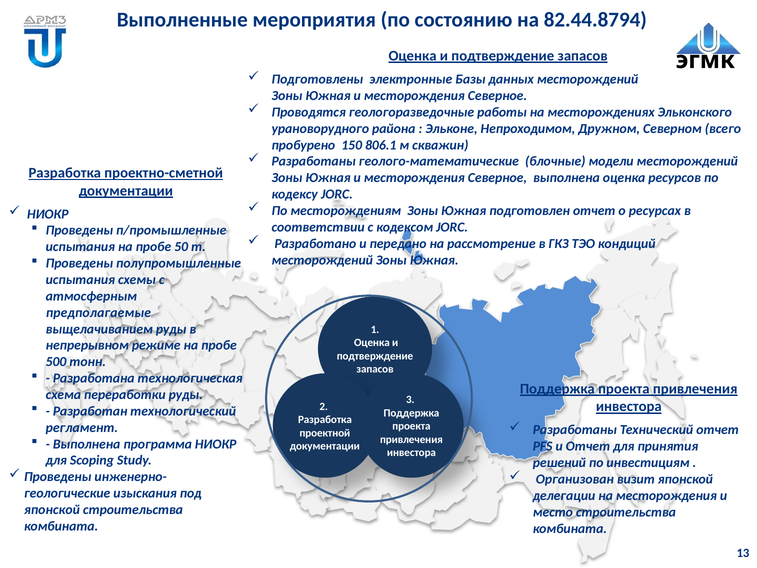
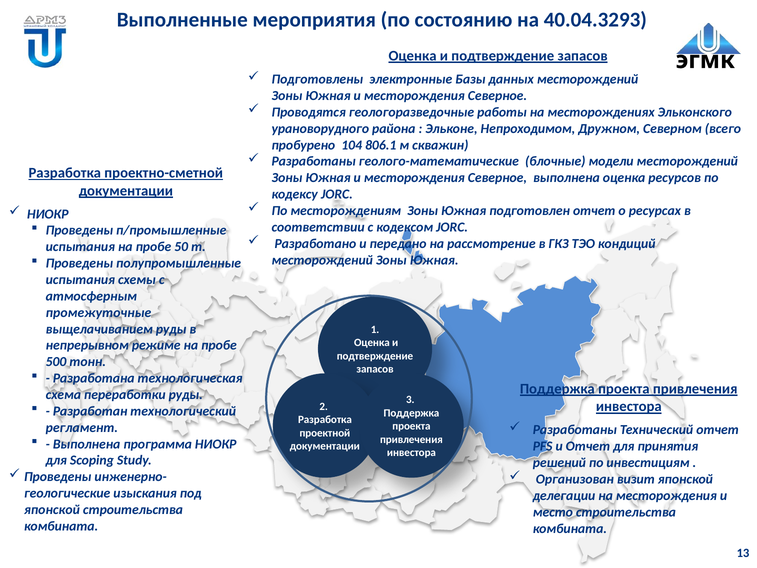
82.44.8794: 82.44.8794 -> 40.04.3293
150: 150 -> 104
предполагаемые: предполагаемые -> промежуточные
